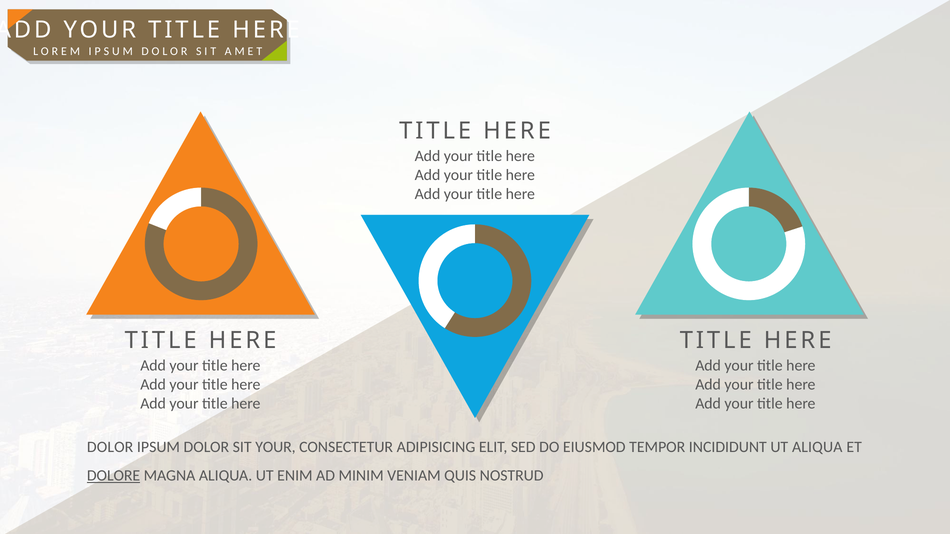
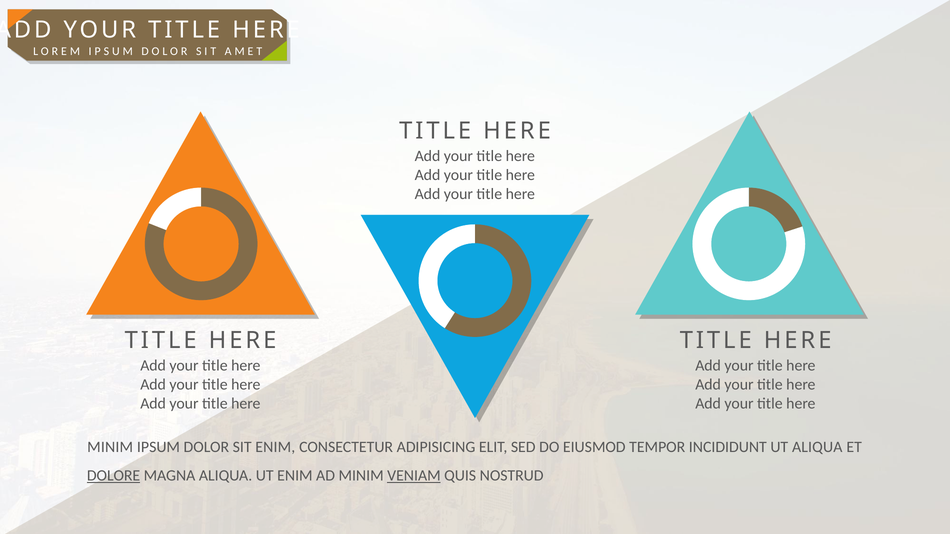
DOLOR at (110, 447): DOLOR -> MINIM
SIT YOUR: YOUR -> ENIM
VENIAM underline: none -> present
